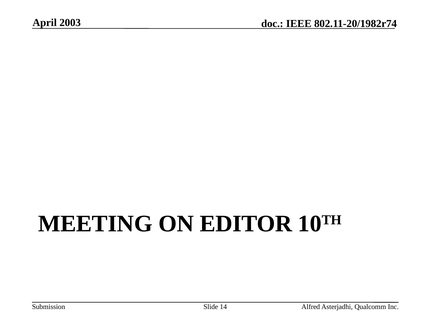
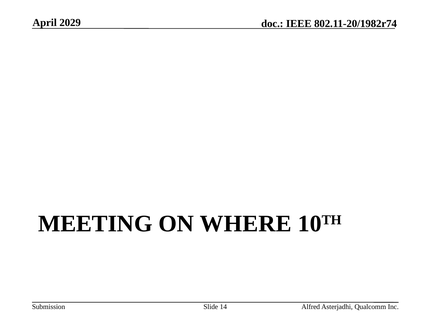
2003: 2003 -> 2029
EDITOR: EDITOR -> WHERE
